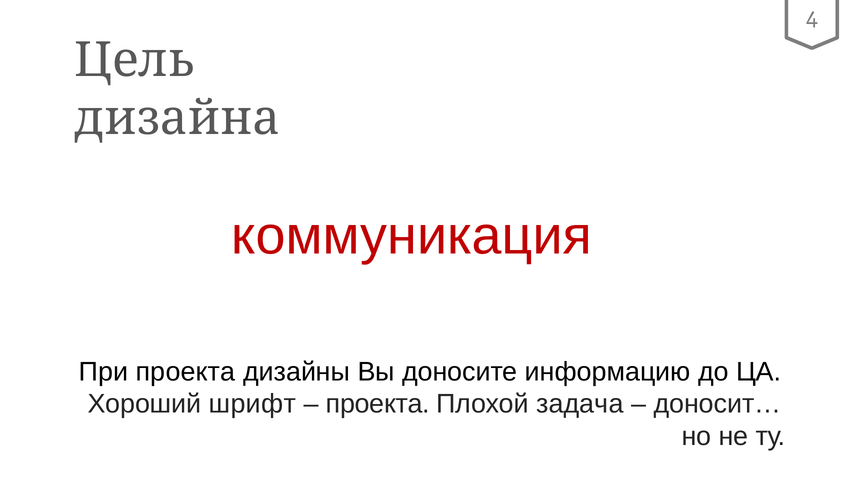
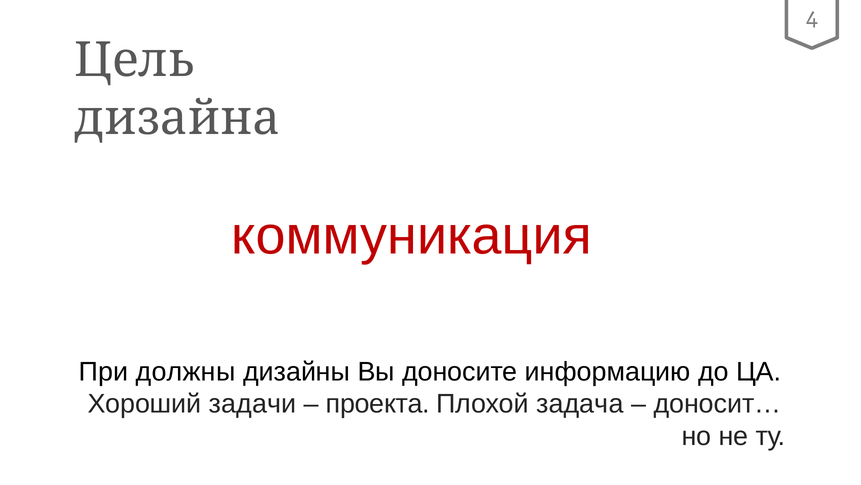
При проекта: проекта -> должны
шрифт: шрифт -> задачи
